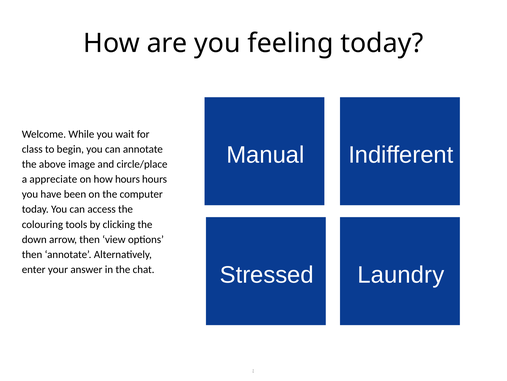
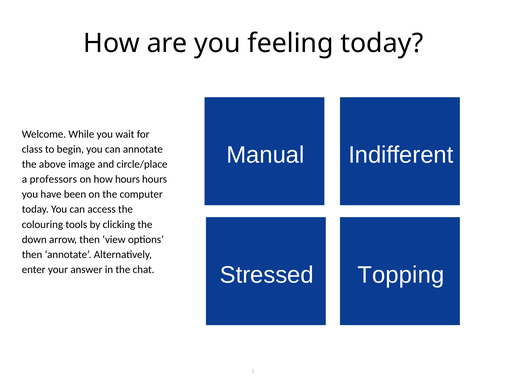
appreciate: appreciate -> professors
Laundry: Laundry -> Topping
